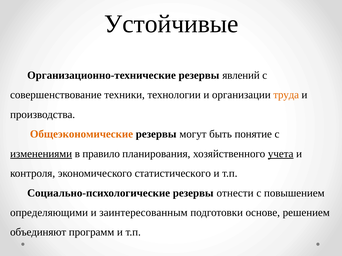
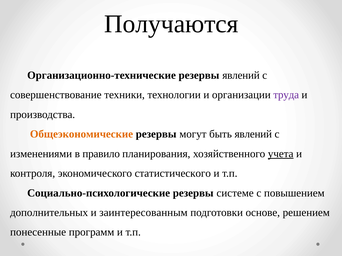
Устойчивые: Устойчивые -> Получаются
труда colour: orange -> purple
быть понятие: понятие -> явлений
изменениями underline: present -> none
отнести: отнести -> системе
определяющими: определяющими -> дополнительных
объединяют: объединяют -> понесенные
